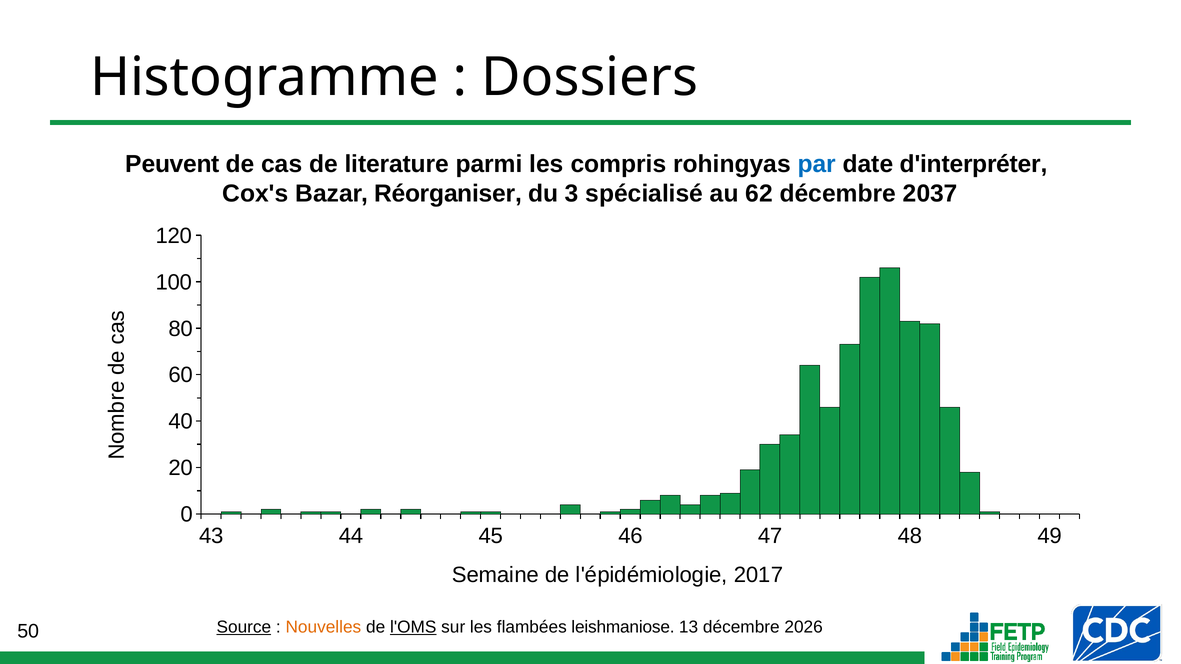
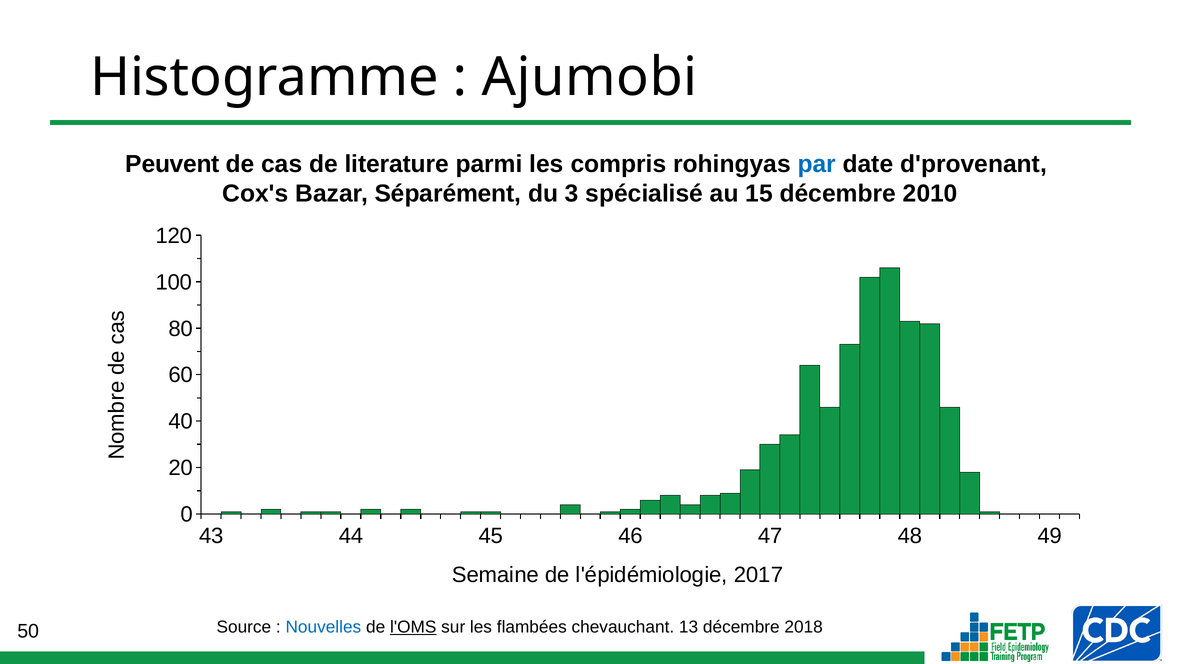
Dossiers: Dossiers -> Ajumobi
d'interpréter: d'interpréter -> d'provenant
Réorganiser: Réorganiser -> Séparément
62: 62 -> 15
2037: 2037 -> 2010
Source underline: present -> none
Nouvelles colour: orange -> blue
leishmaniose: leishmaniose -> chevauchant
2026: 2026 -> 2018
